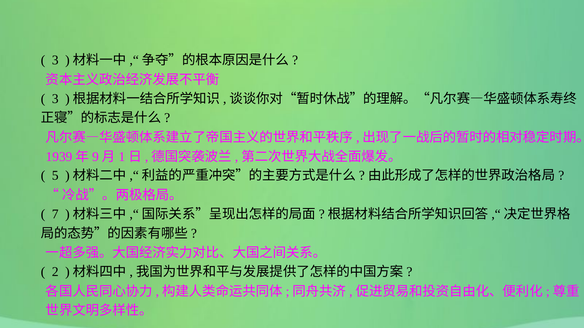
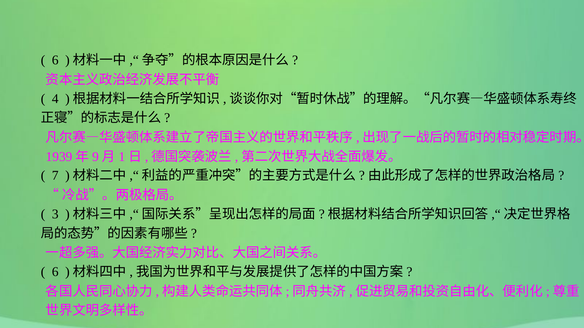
3 at (55, 60): 3 -> 6
3 at (55, 99): 3 -> 4
5: 5 -> 7
7: 7 -> 3
2 at (55, 272): 2 -> 6
